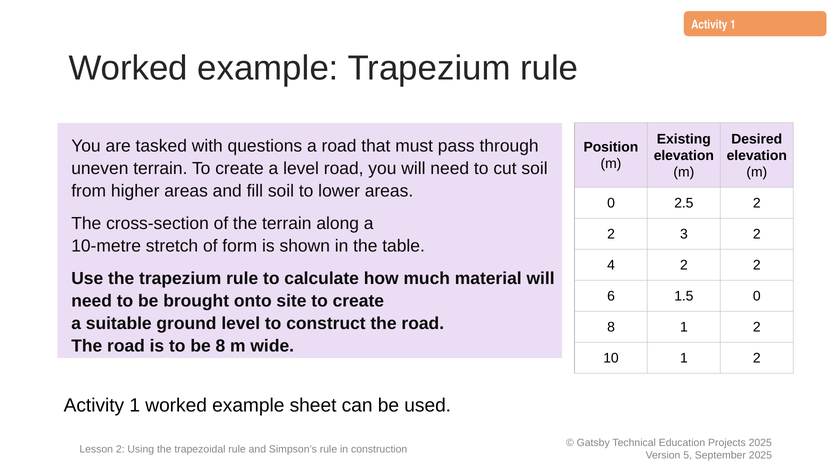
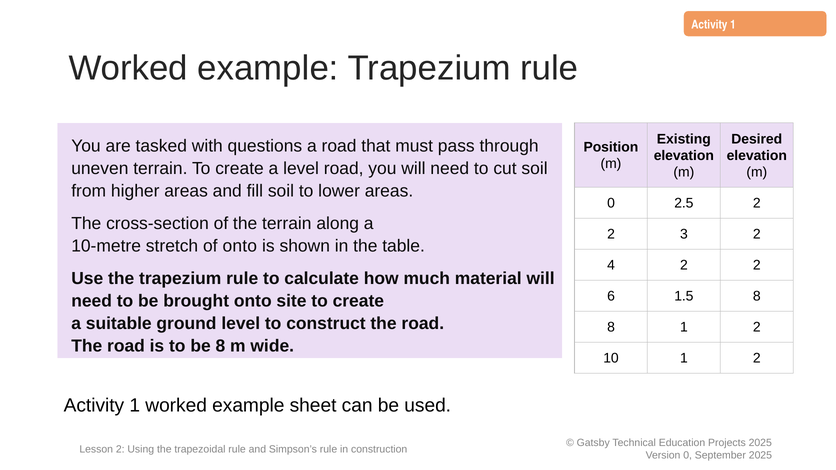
of form: form -> onto
1.5 0: 0 -> 8
5 at (688, 455): 5 -> 0
